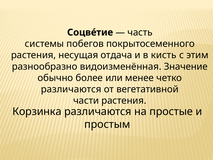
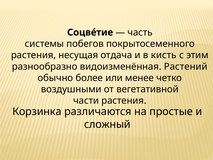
Значение: Значение -> Растений
различаются at (71, 89): различаются -> воздушными
простым: простым -> сложный
